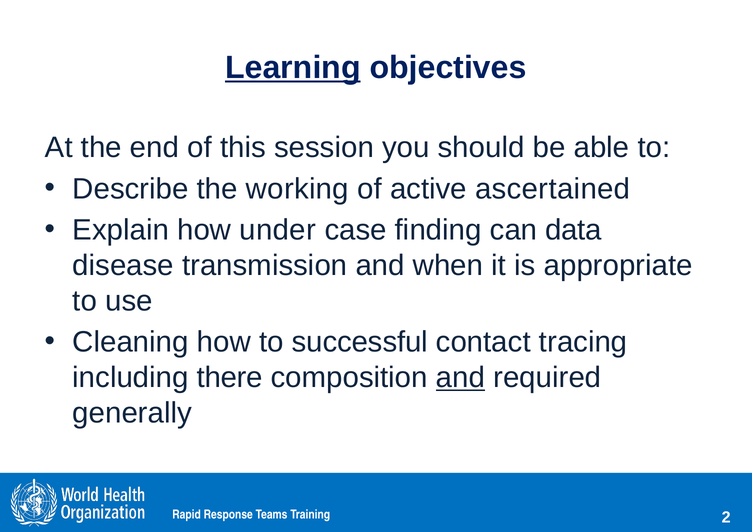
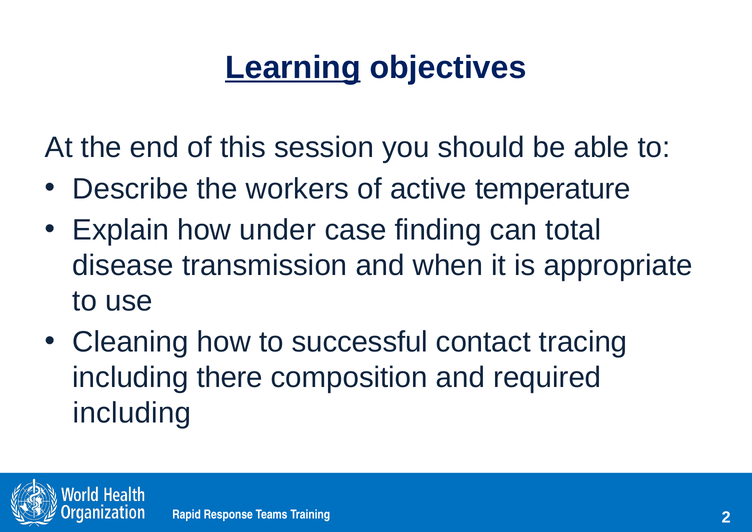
working: working -> workers
ascertained: ascertained -> temperature
data: data -> total
and at (460, 377) underline: present -> none
generally at (132, 413): generally -> including
